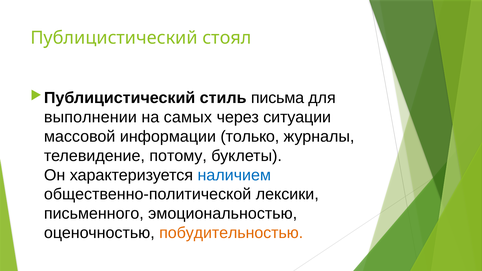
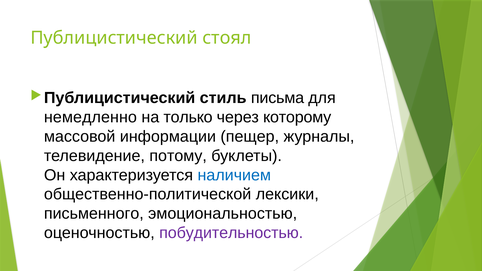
выполнении: выполнении -> немедленно
самых: самых -> только
ситуации: ситуации -> которому
только: только -> пещер
побудительностью colour: orange -> purple
